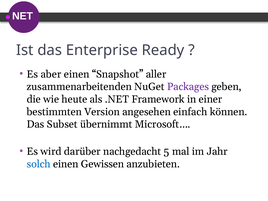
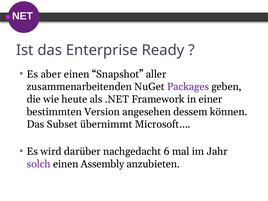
einfach: einfach -> dessem
5: 5 -> 6
solch colour: blue -> purple
Gewissen: Gewissen -> Assembly
